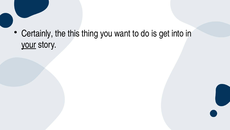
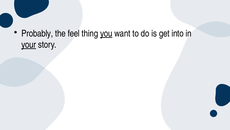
Certainly: Certainly -> Probably
this: this -> feel
you underline: none -> present
